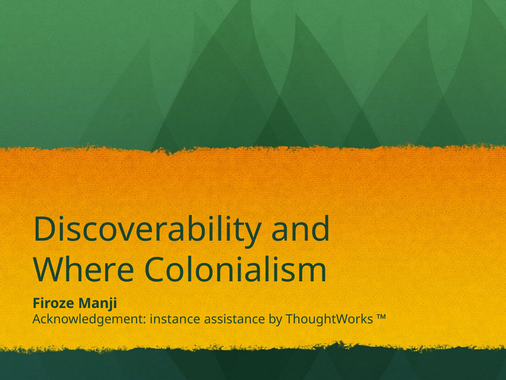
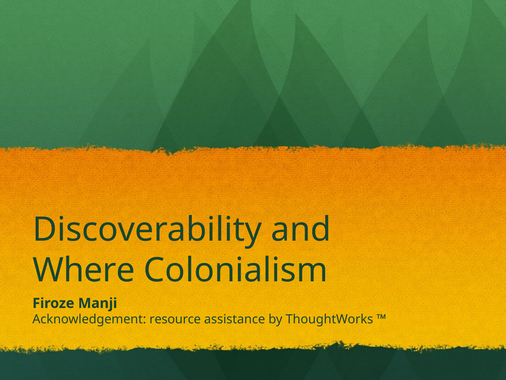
instance: instance -> resource
